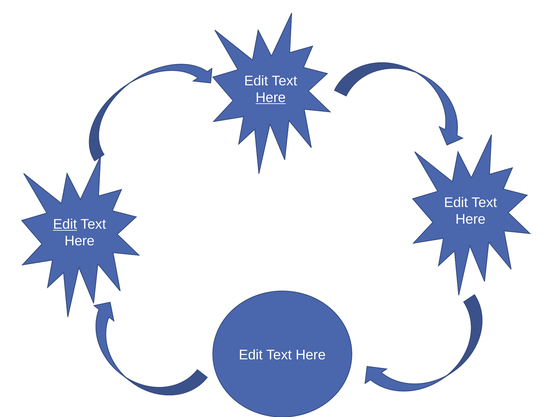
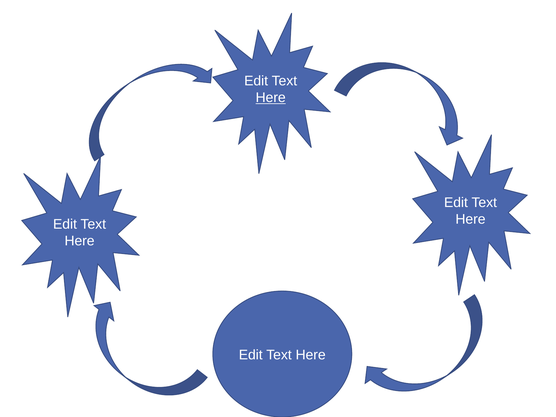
Edit at (65, 224) underline: present -> none
